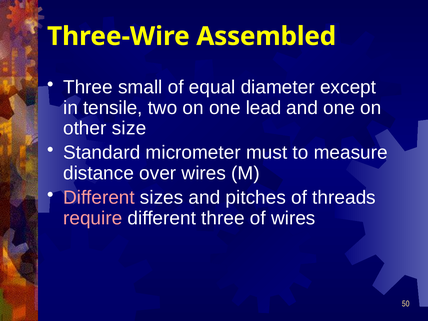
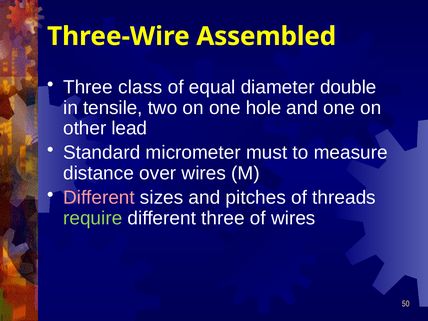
small: small -> class
except: except -> double
lead: lead -> hole
size: size -> lead
require colour: pink -> light green
